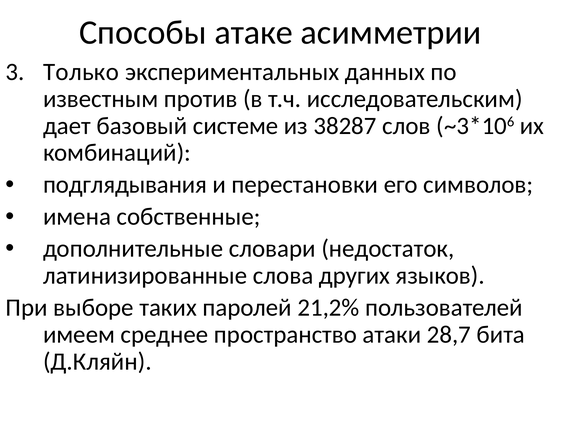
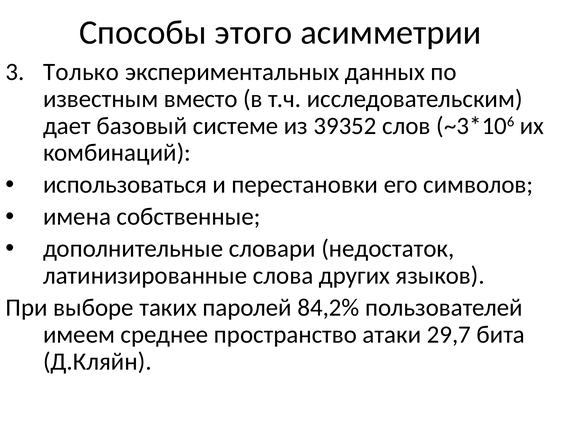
атаке: атаке -> этого
против: против -> вместо
38287: 38287 -> 39352
подглядывания: подглядывания -> использоваться
21,2%: 21,2% -> 84,2%
28,7: 28,7 -> 29,7
